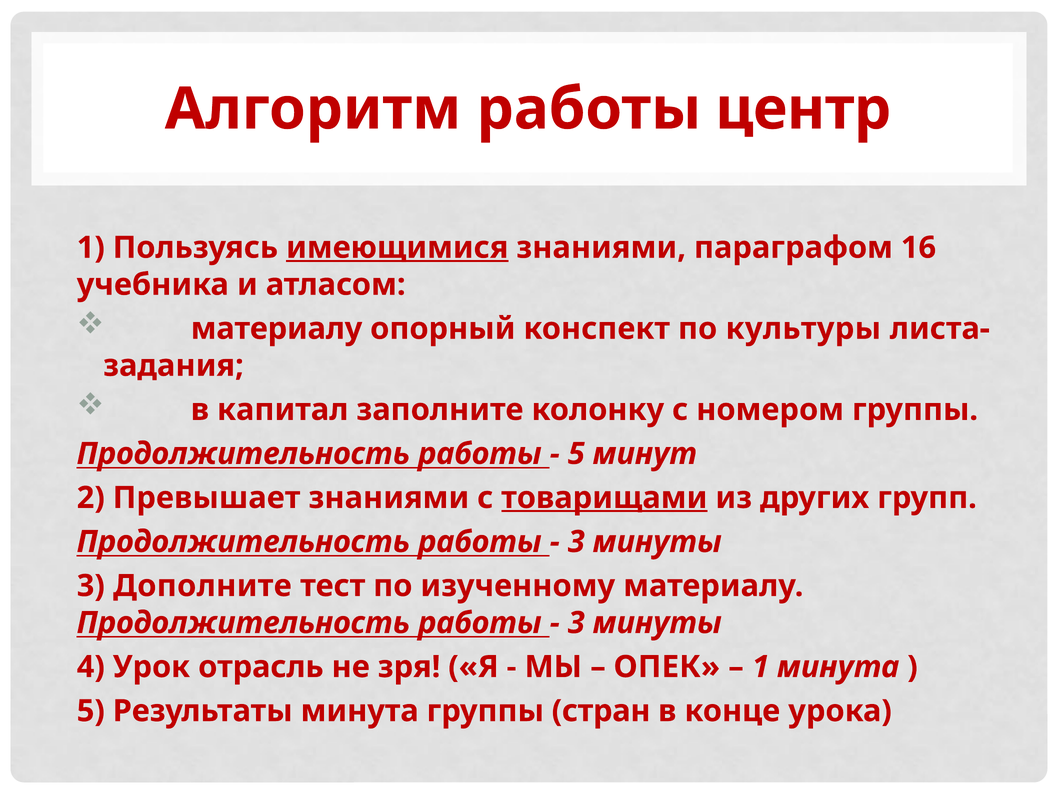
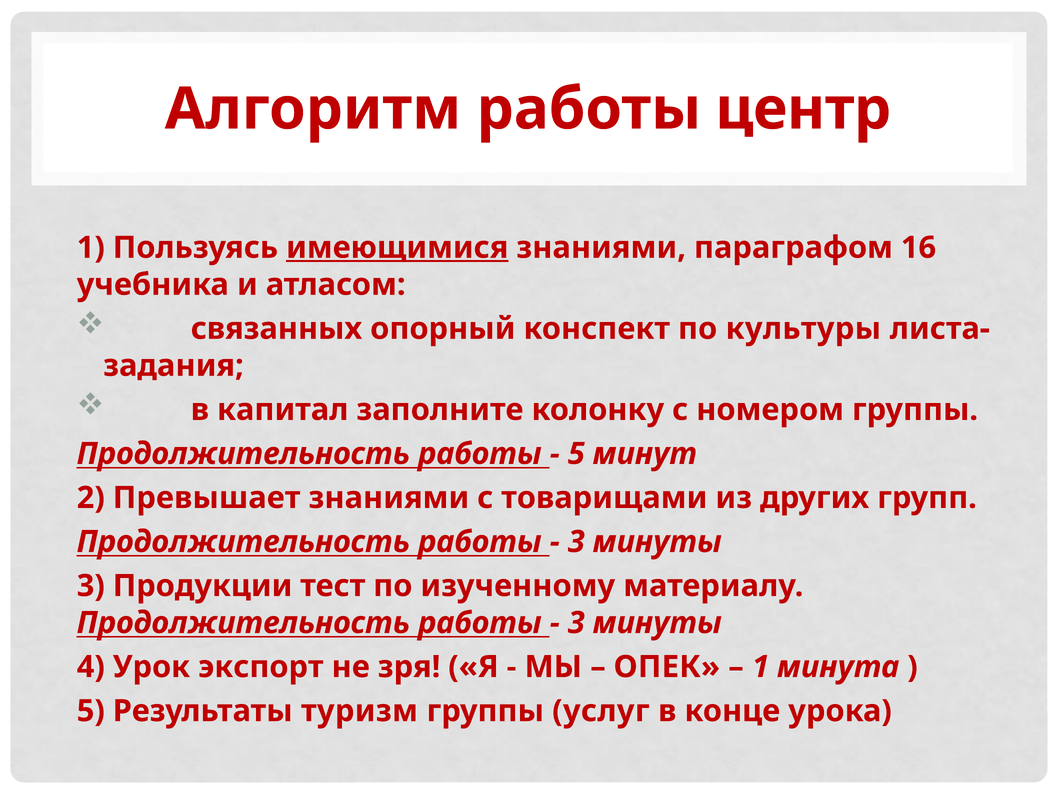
материалу at (277, 329): материалу -> связанных
товарищами underline: present -> none
Дополните: Дополните -> Продукции
отрасль: отрасль -> экспорт
Результаты минута: минута -> туризм
стран: стран -> услуг
